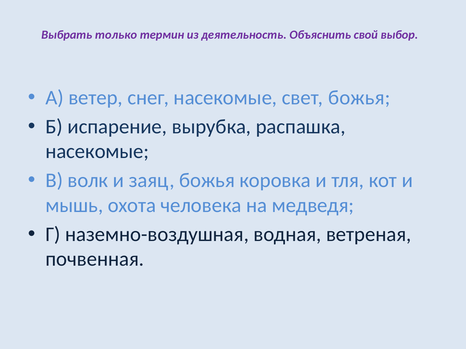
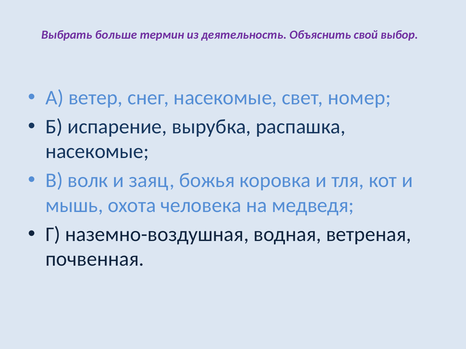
только: только -> больше
свет божья: божья -> номер
